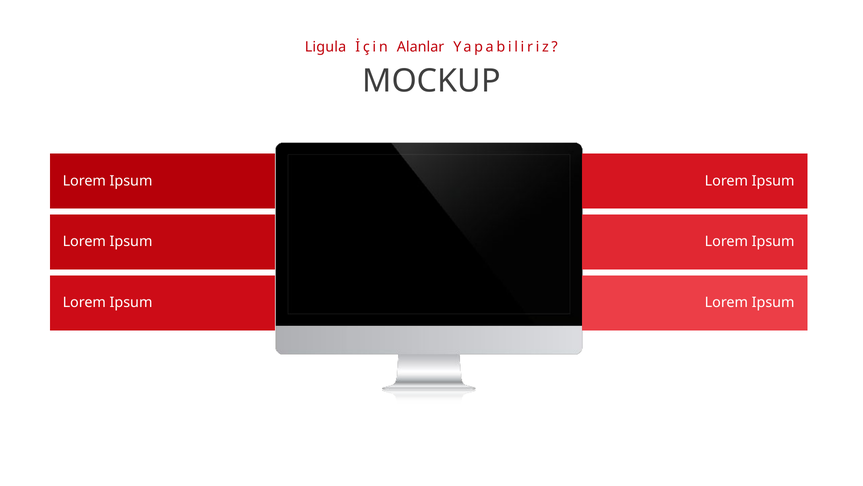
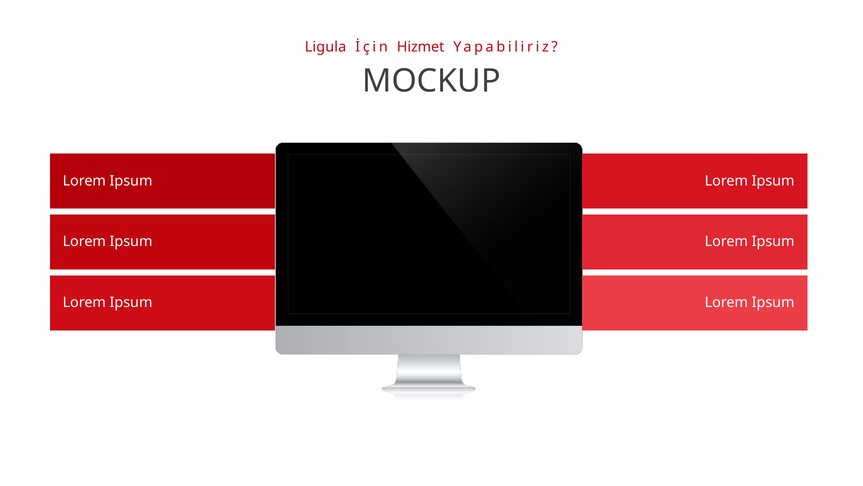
Alanlar: Alanlar -> Hizmet
